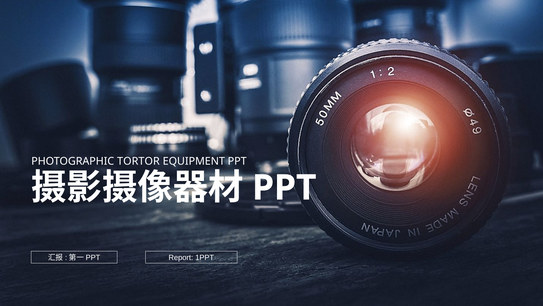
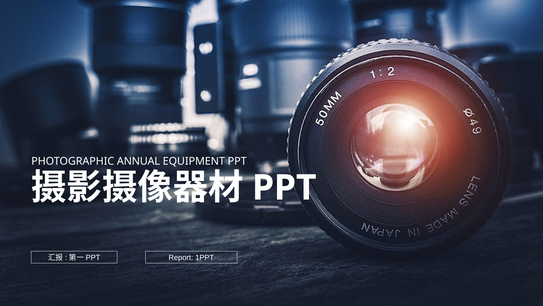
TORTOR: TORTOR -> ANNUAL
